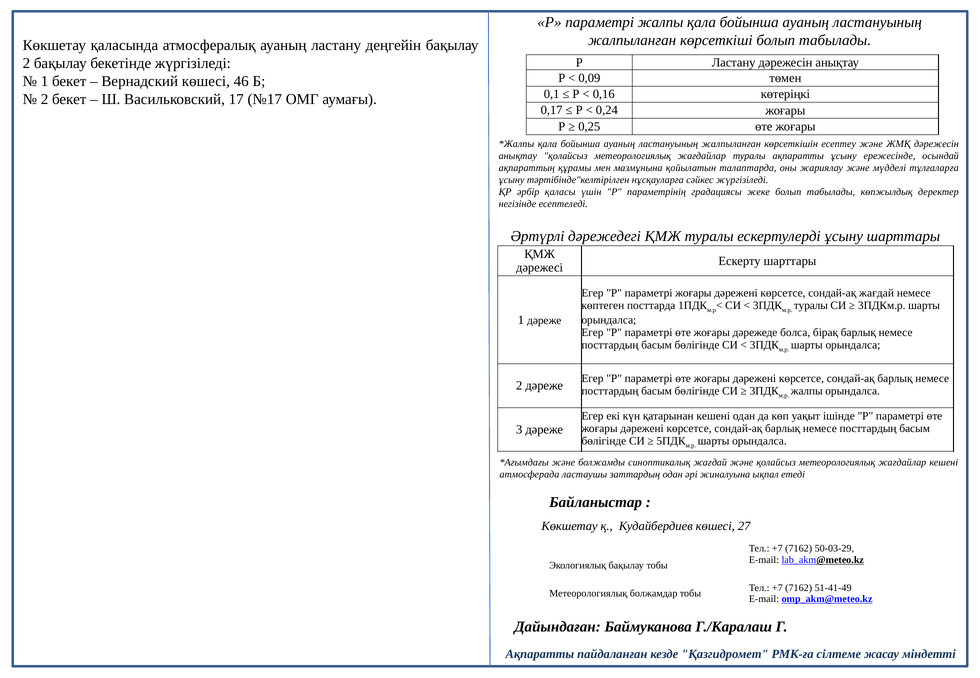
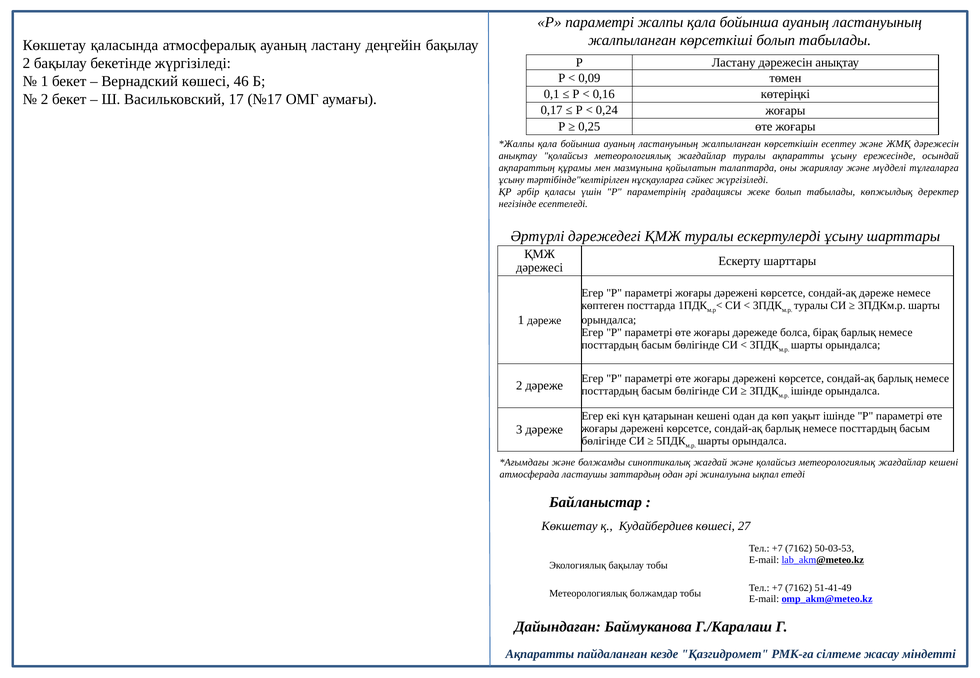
сондай-ақ жағдай: жағдай -> дәреже
жалпы at (807, 391): жалпы -> ішінде
50-03-29: 50-03-29 -> 50-03-53
